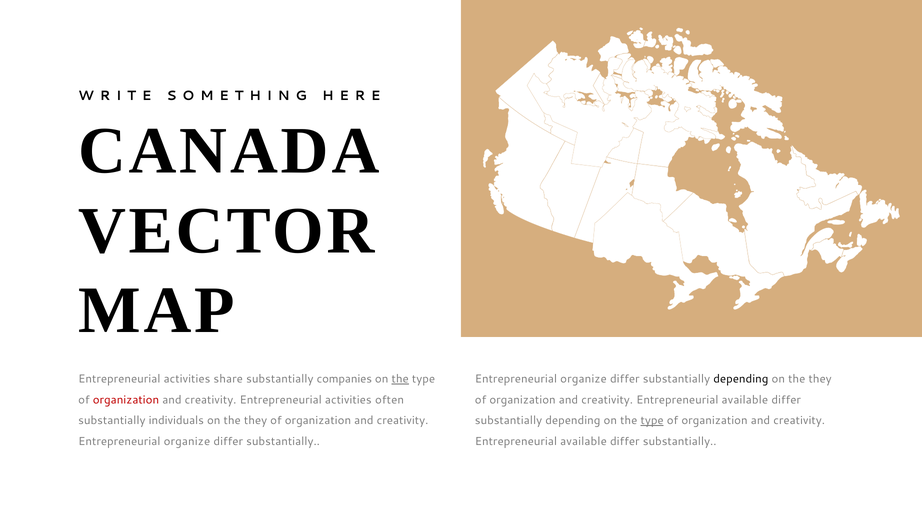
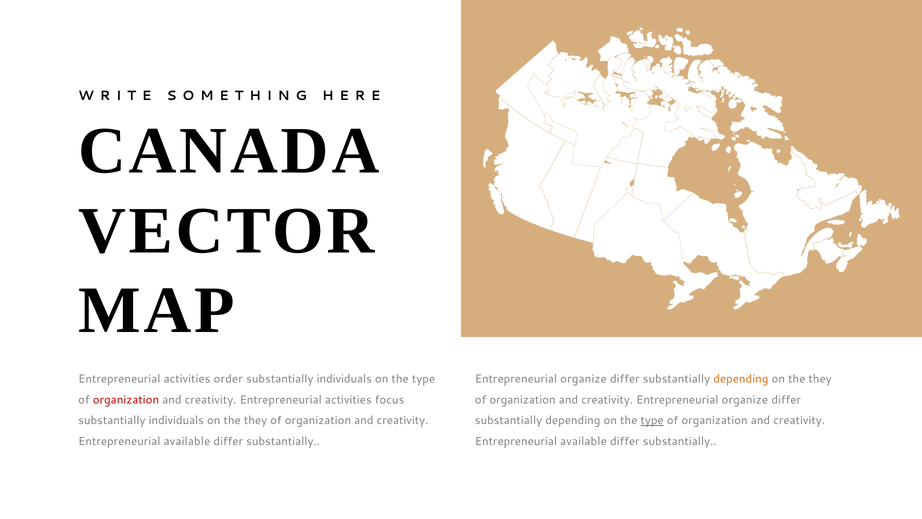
share: share -> order
companies at (344, 379): companies -> individuals
the at (400, 379) underline: present -> none
depending at (741, 379) colour: black -> orange
often: often -> focus
available at (745, 400): available -> organize
organize at (187, 441): organize -> available
